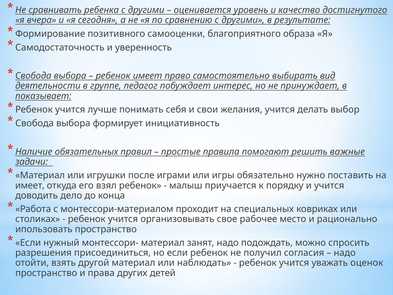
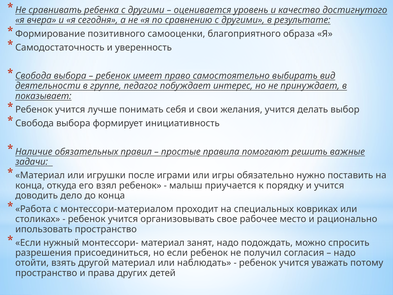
имеет at (30, 185): имеет -> конца
оценок: оценок -> потому
